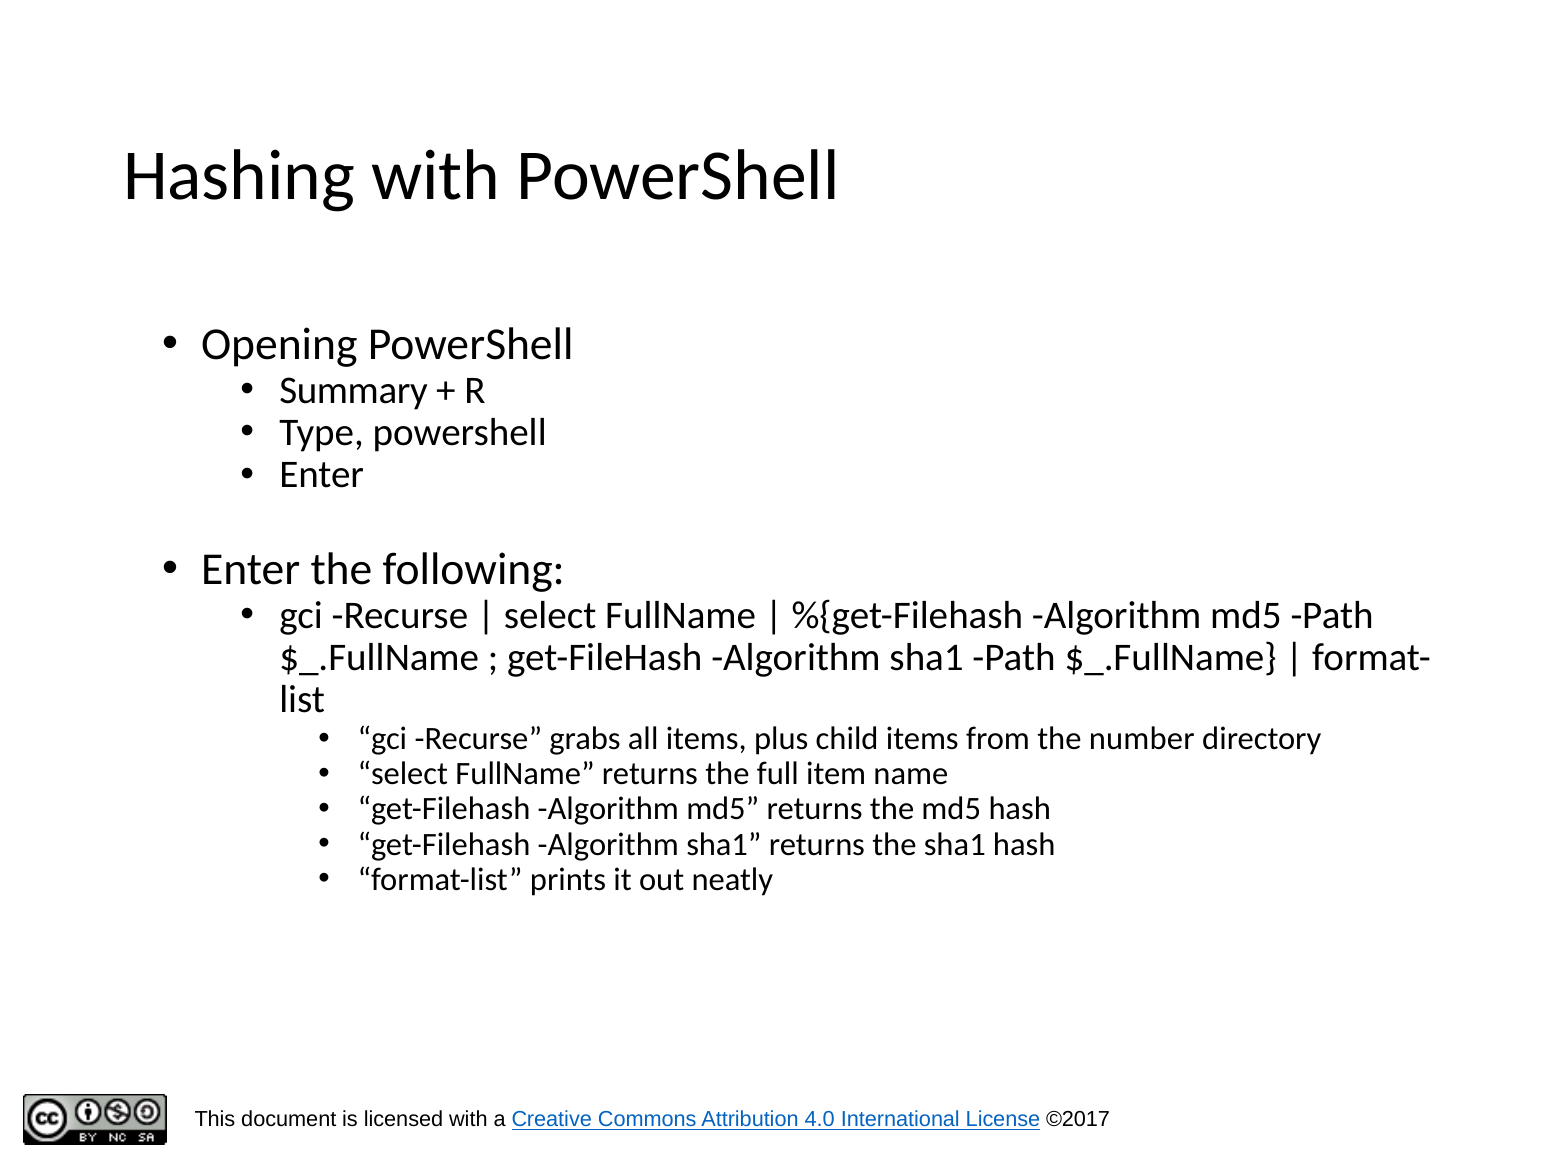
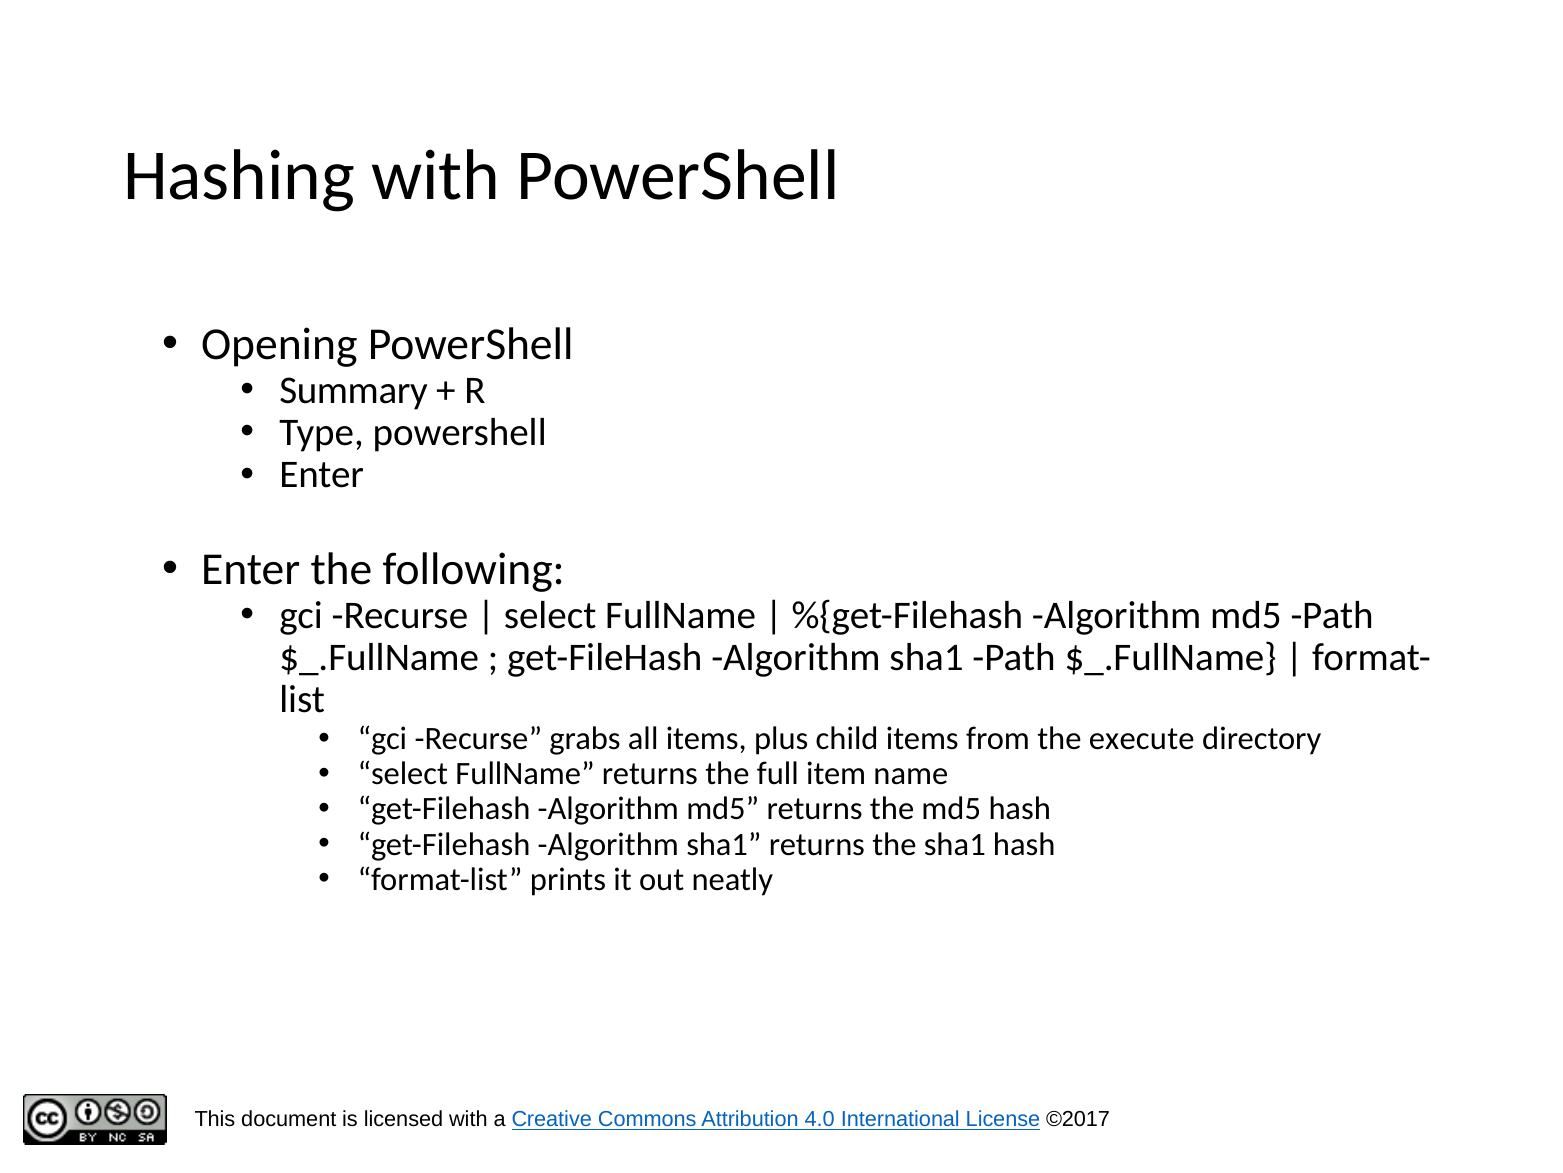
number: number -> execute
